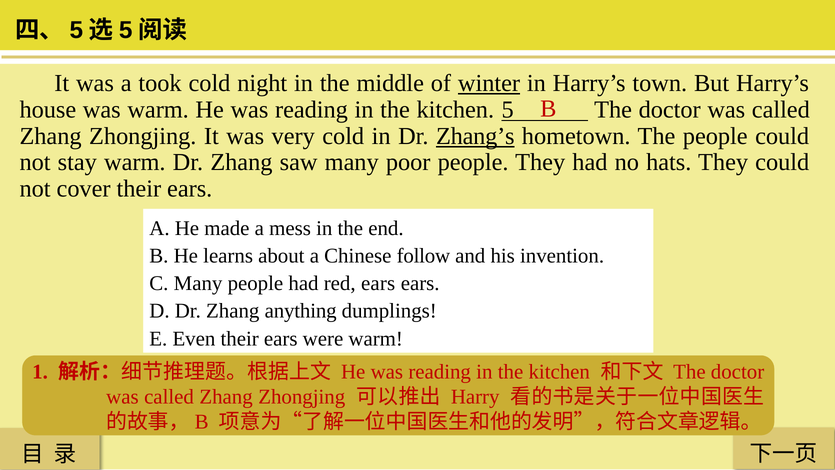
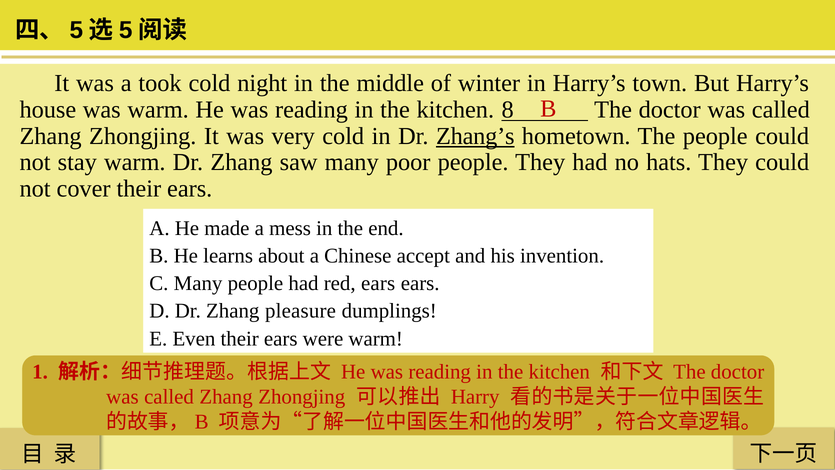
winter underline: present -> none
kitchen 5: 5 -> 8
follow: follow -> accept
anything: anything -> pleasure
